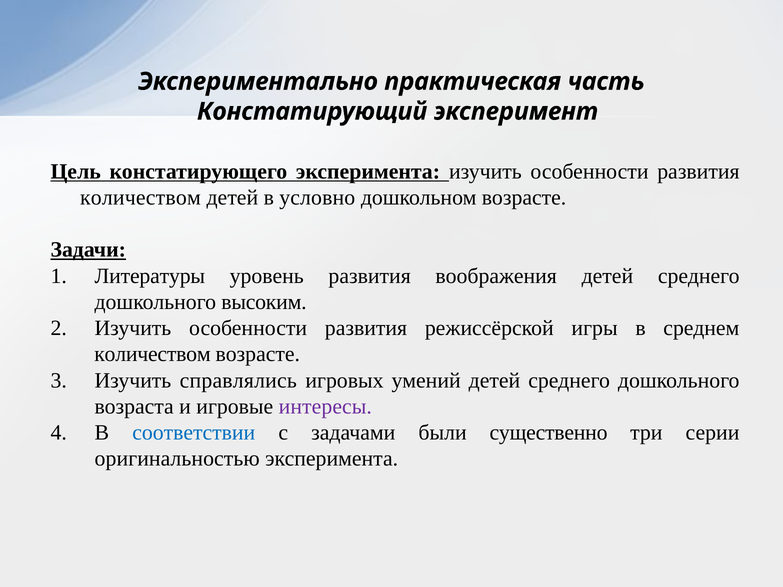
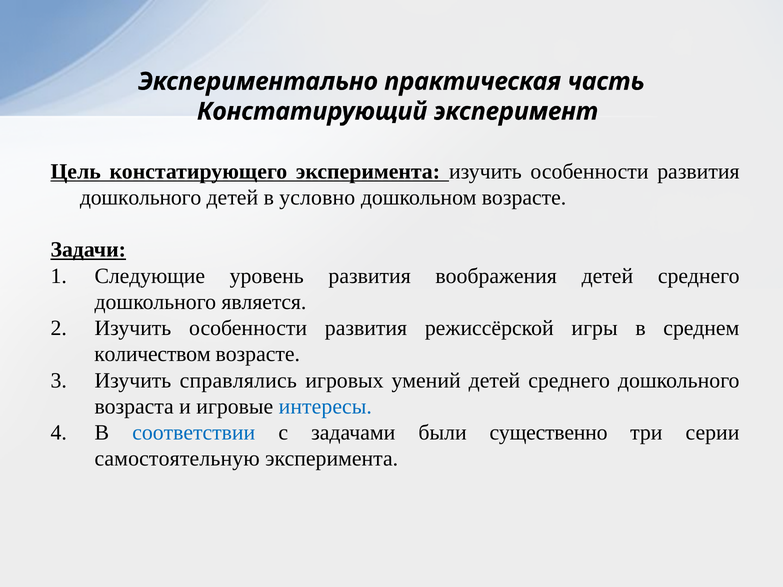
количеством at (140, 198): количеством -> дошкольного
Литературы: Литературы -> Следующие
высоким: высоким -> является
интересы colour: purple -> blue
оригинальностью: оригинальностью -> самостоятельную
